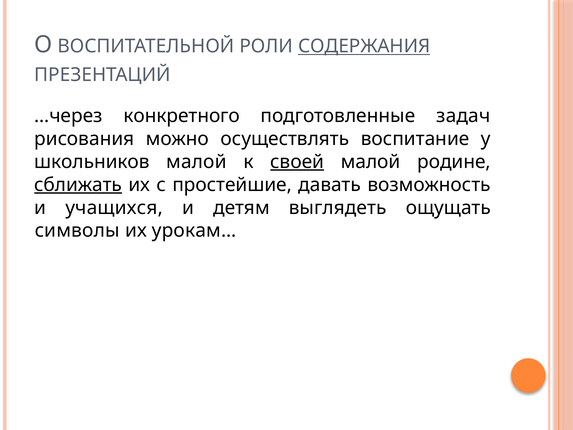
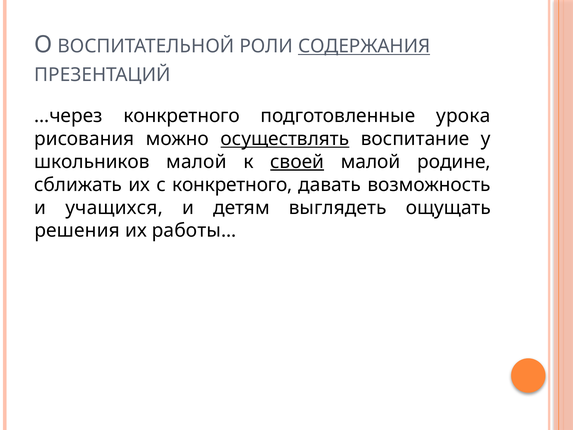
задач: задач -> урока
осуществлять underline: none -> present
сближать underline: present -> none
с простейшие: простейшие -> конкретного
символы: символы -> решения
урокам…: урокам… -> работы…
